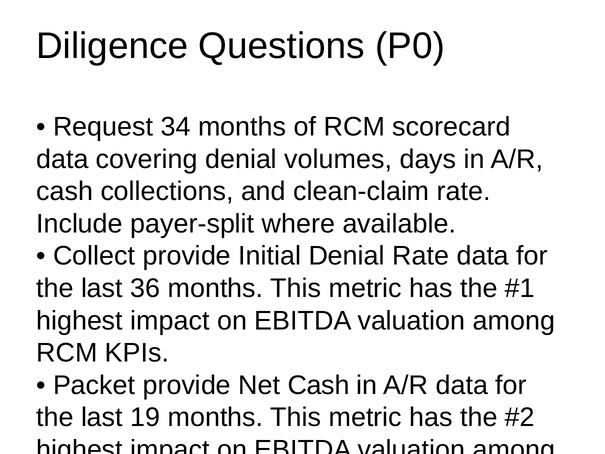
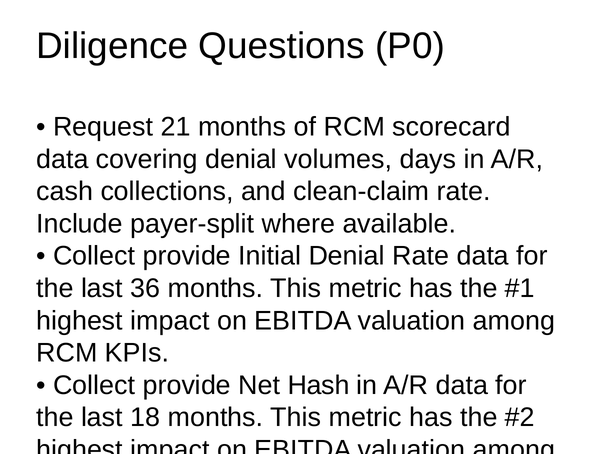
34: 34 -> 21
Packet at (94, 385): Packet -> Collect
Net Cash: Cash -> Hash
19: 19 -> 18
